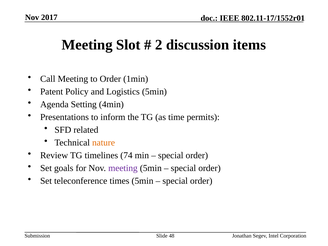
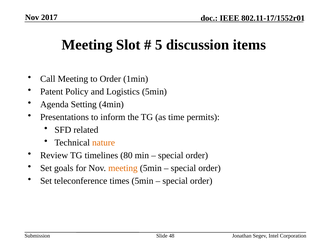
2: 2 -> 5
74: 74 -> 80
meeting at (123, 168) colour: purple -> orange
